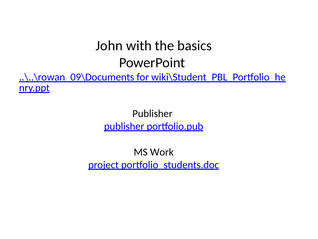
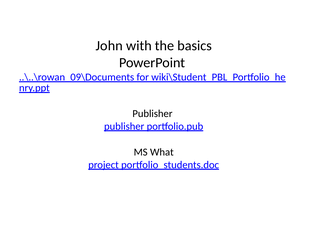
Work: Work -> What
